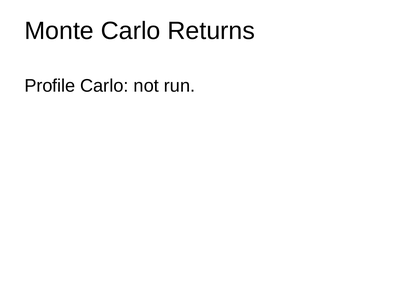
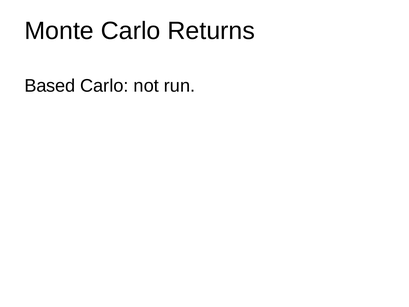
Profile: Profile -> Based
